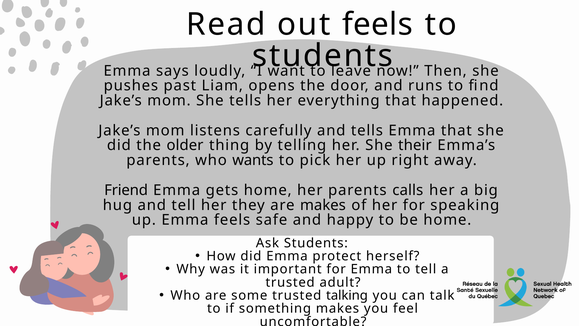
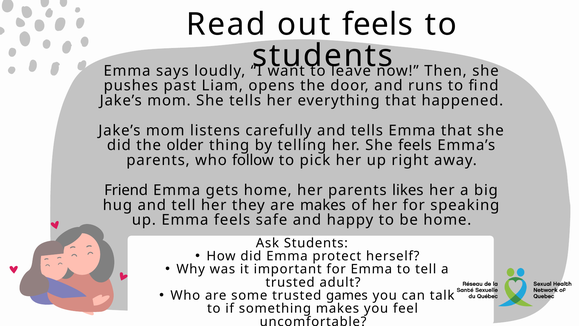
She their: their -> feels
wants: wants -> follow
calls: calls -> likes
talking: talking -> games
